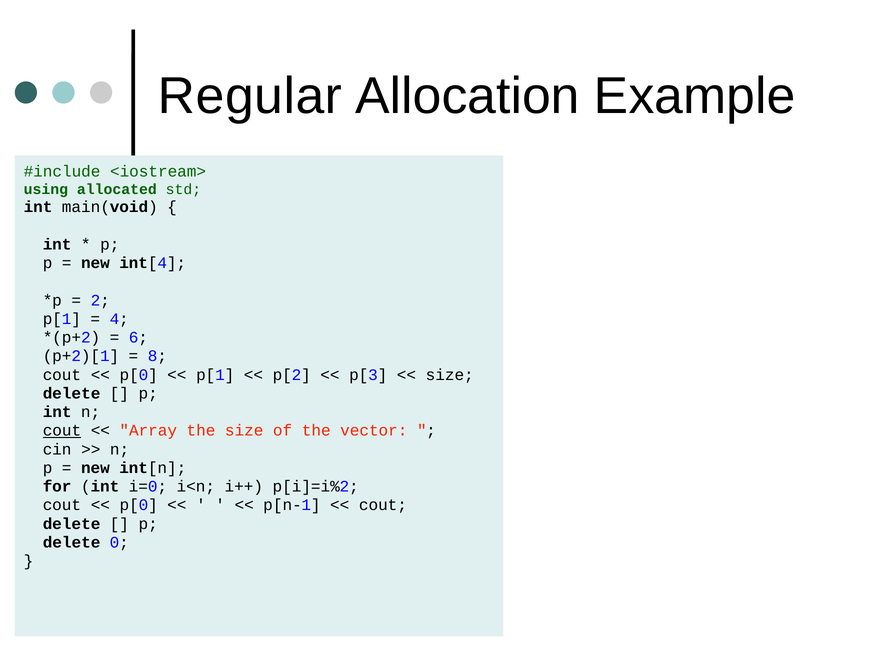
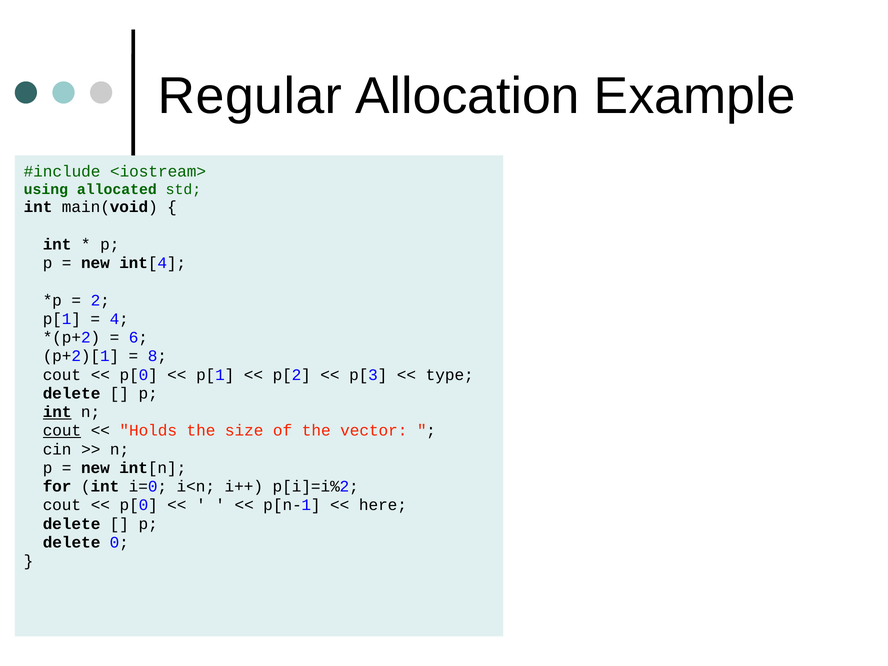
size at (450, 375): size -> type
int at (57, 412) underline: none -> present
Array: Array -> Holds
cout at (383, 505): cout -> here
